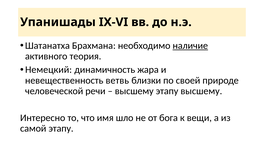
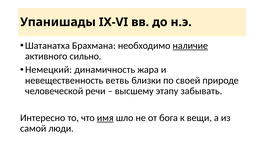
теория: теория -> сильно
этапу высшему: высшему -> забывать
имя underline: none -> present
самой этапу: этапу -> люди
